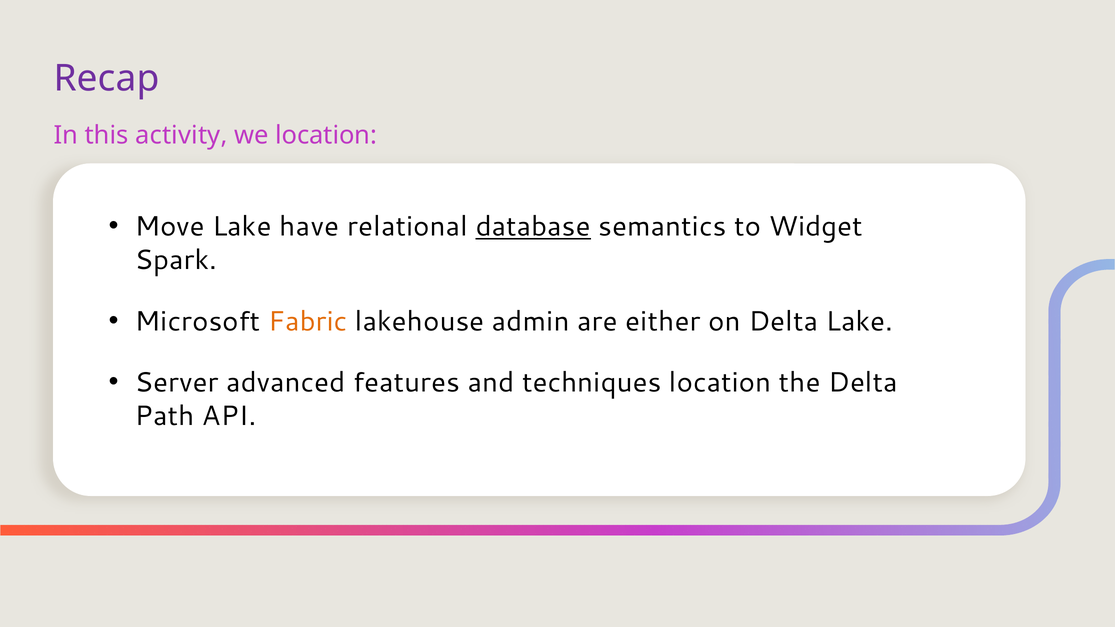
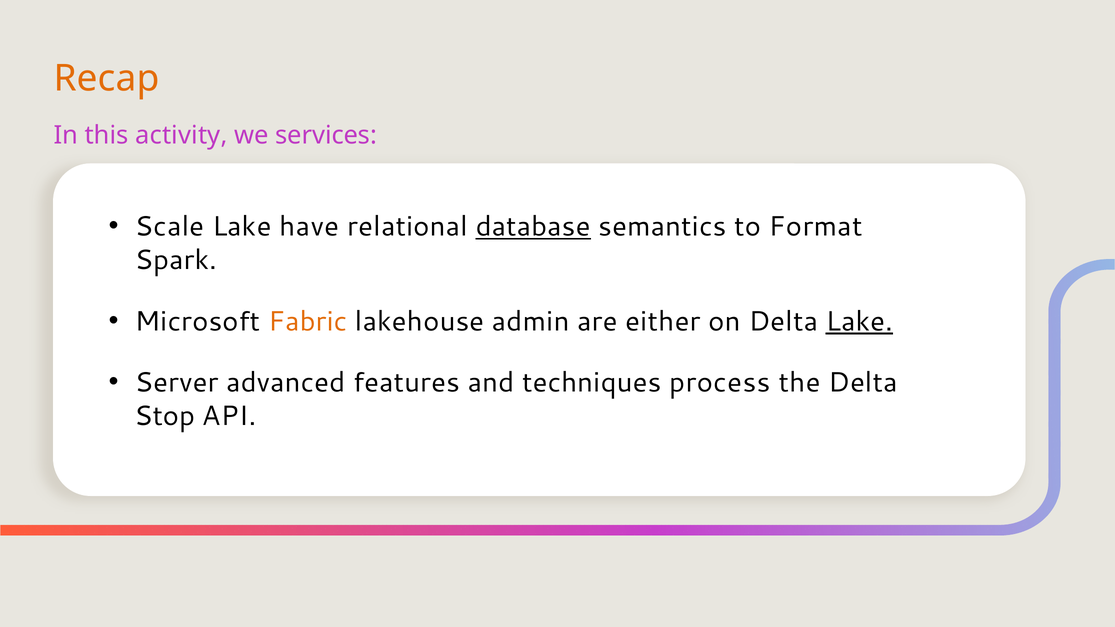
Recap colour: purple -> orange
we location: location -> services
Move: Move -> Scale
Widget: Widget -> Format
Lake at (859, 322) underline: none -> present
techniques location: location -> process
Path: Path -> Stop
